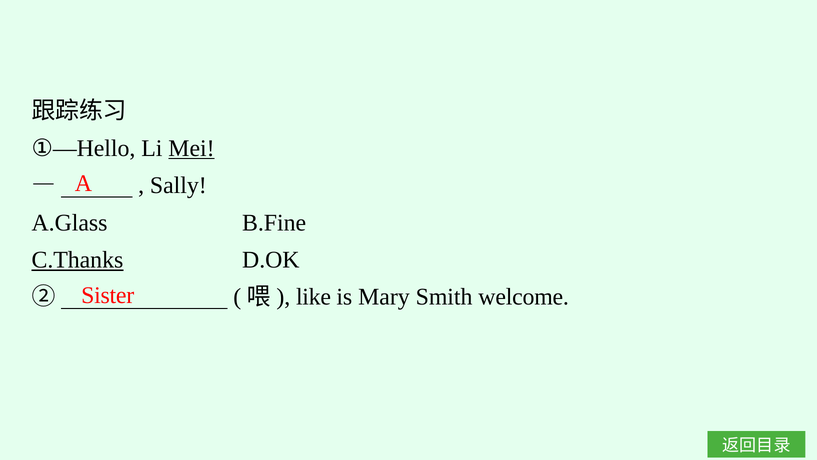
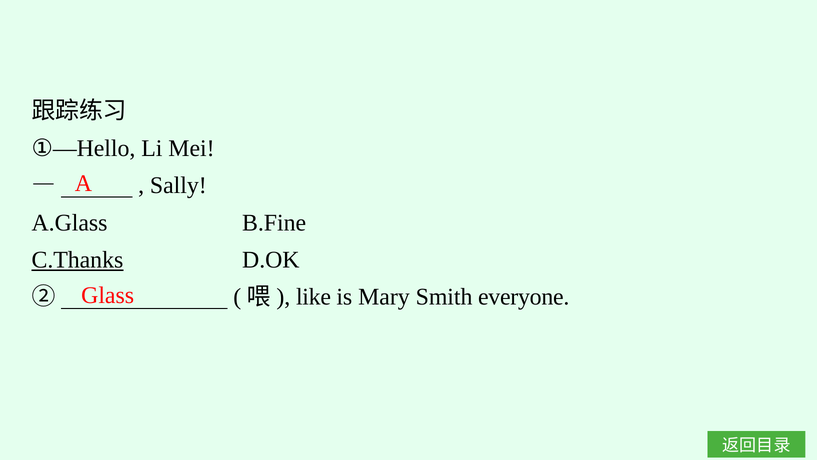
Mei underline: present -> none
Sister: Sister -> Glass
welcome: welcome -> everyone
